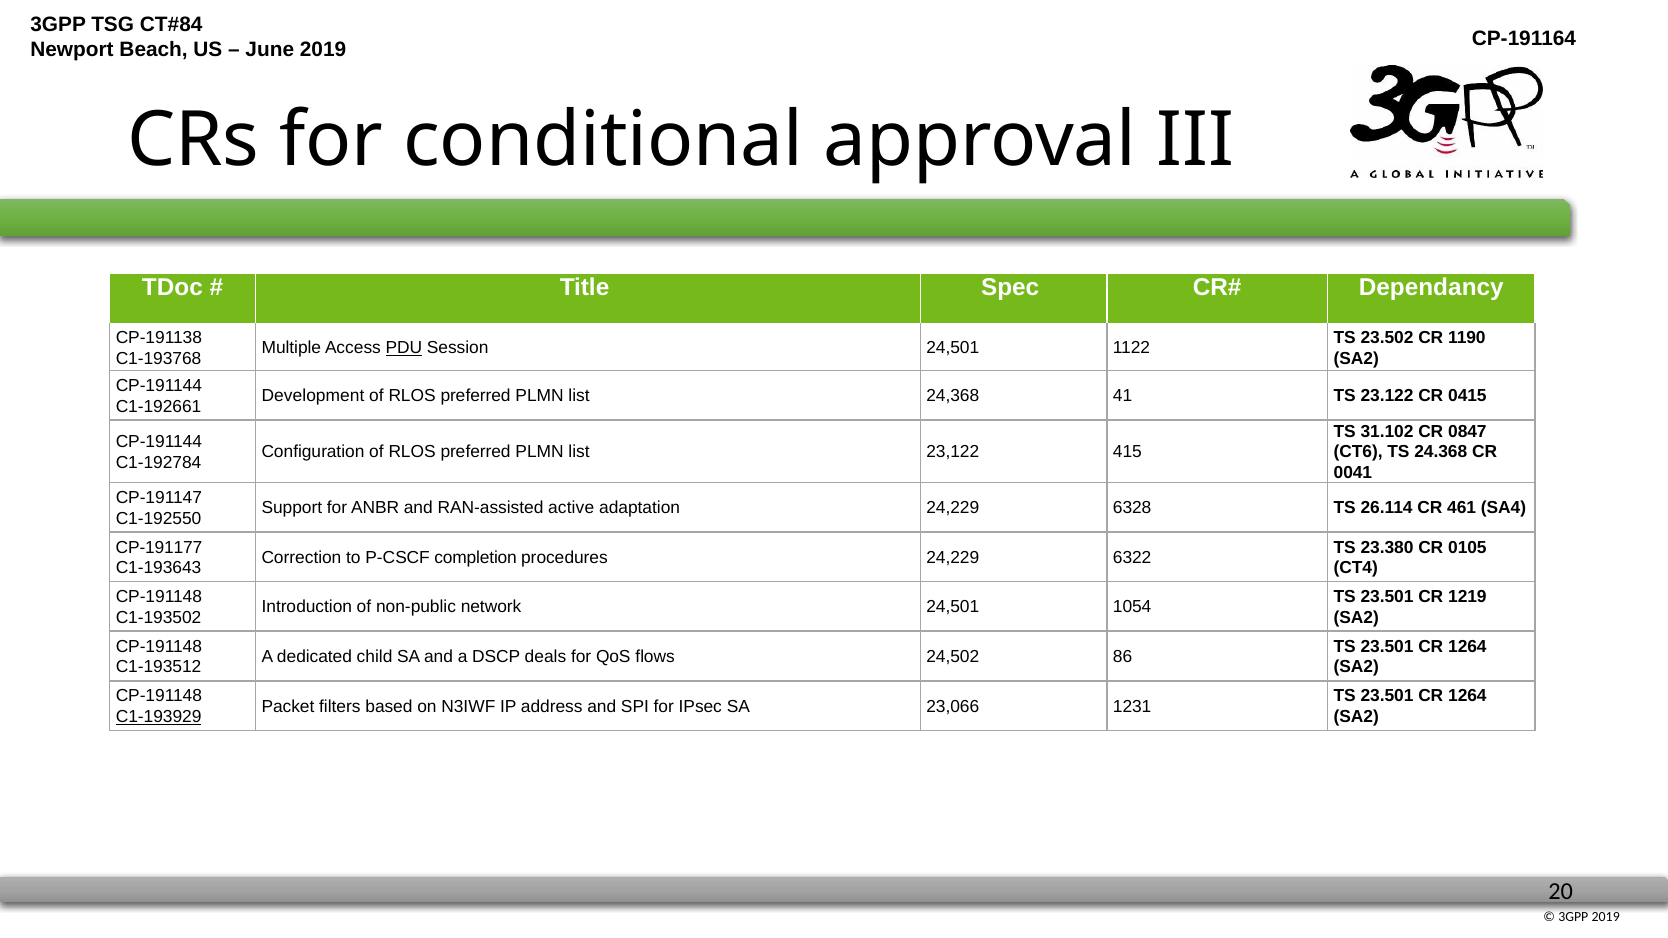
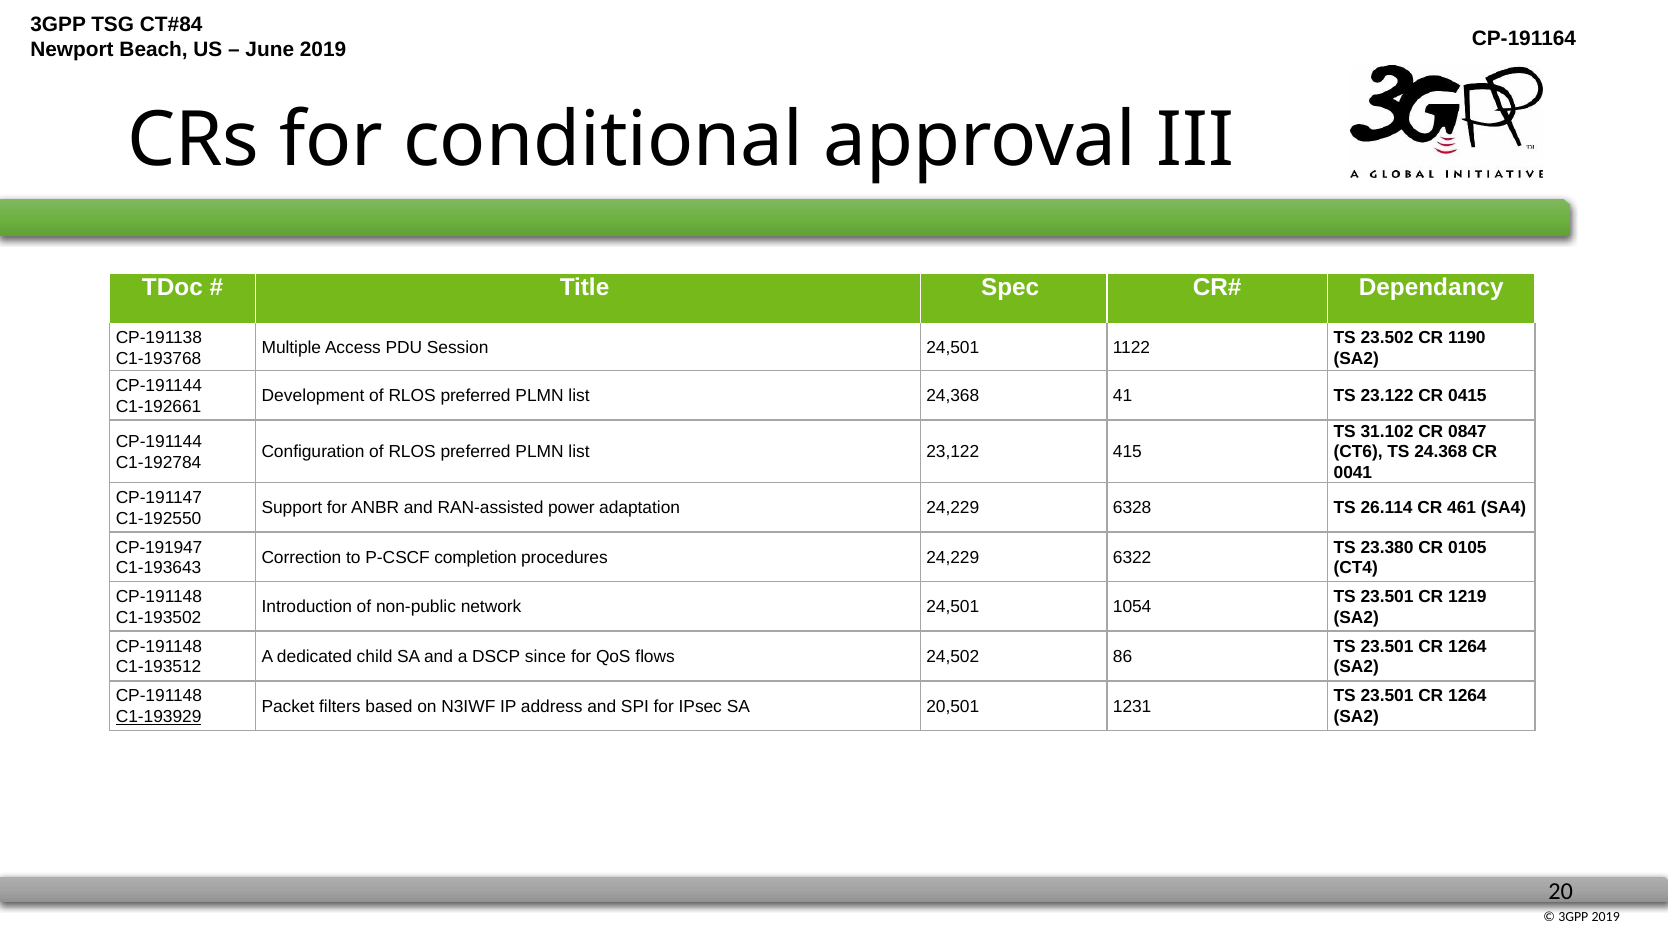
PDU underline: present -> none
active: active -> power
CP-191177: CP-191177 -> CP-191947
deals: deals -> since
23,066: 23,066 -> 20,501
